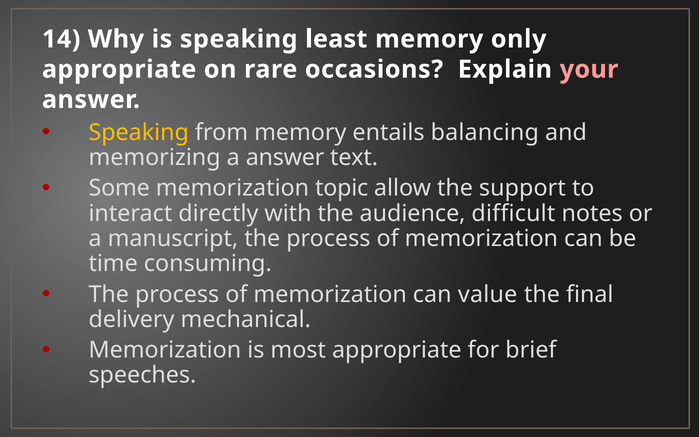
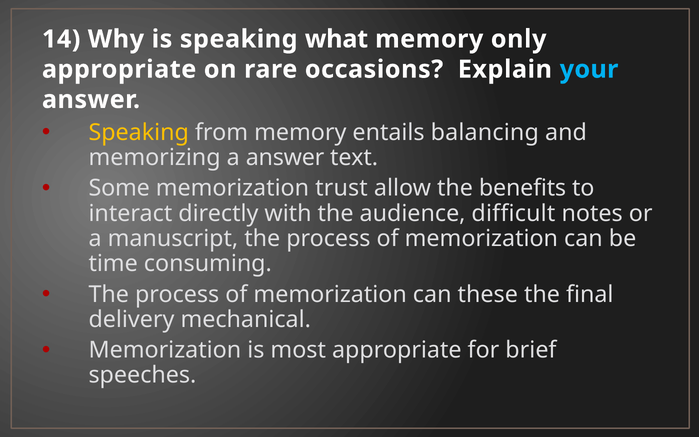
least: least -> what
your colour: pink -> light blue
topic: topic -> trust
support: support -> benefits
value: value -> these
